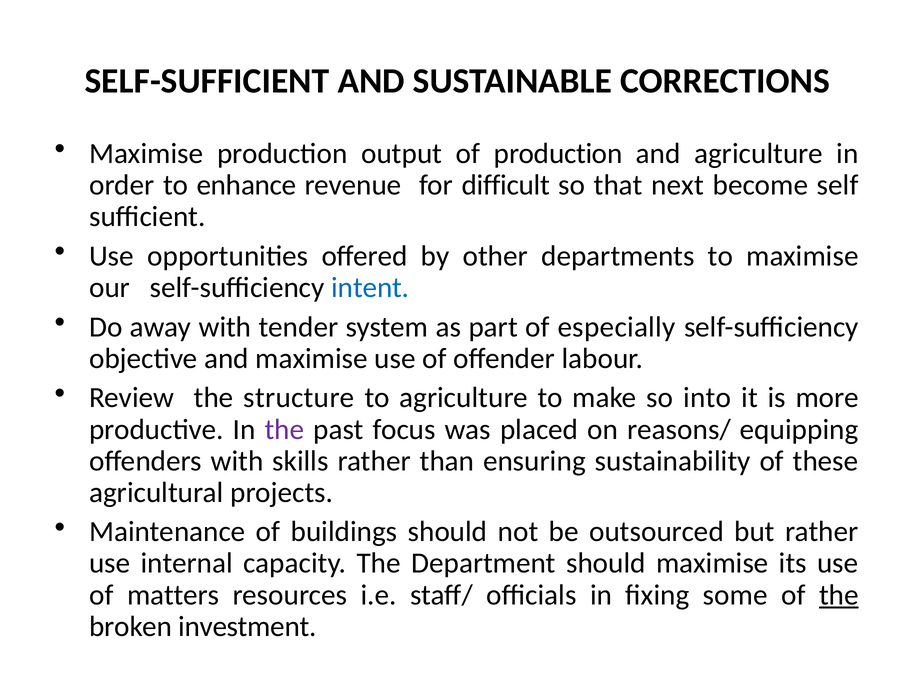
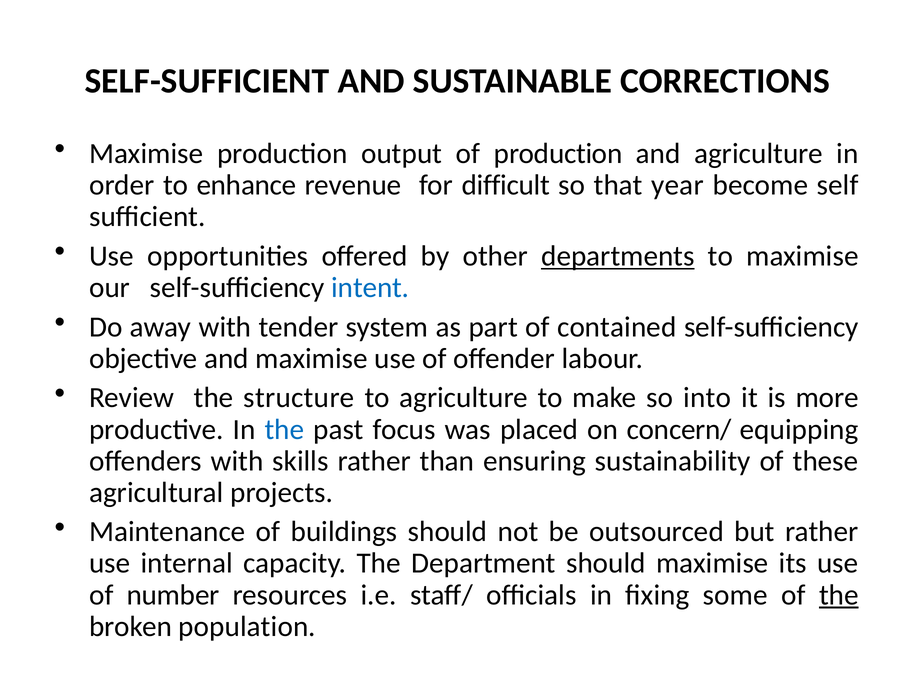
next: next -> year
departments underline: none -> present
especially: especially -> contained
the at (285, 430) colour: purple -> blue
reasons/: reasons/ -> concern/
matters: matters -> number
investment: investment -> population
